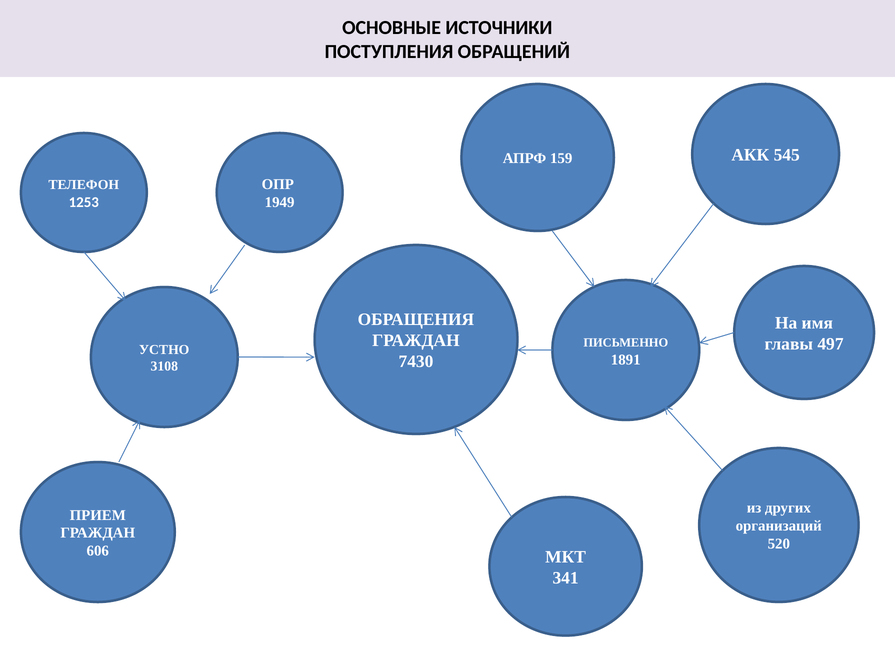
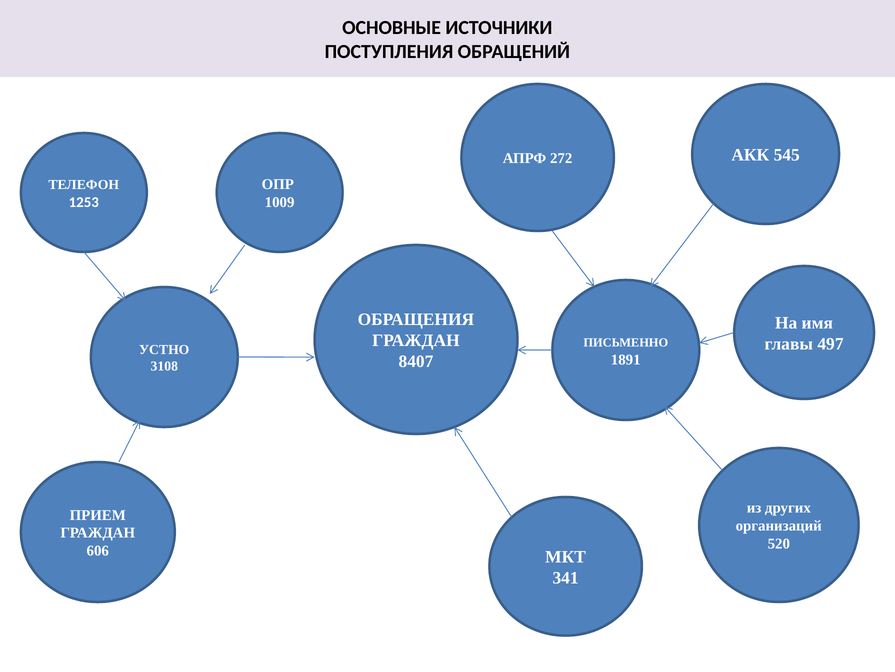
159: 159 -> 272
1949: 1949 -> 1009
7430: 7430 -> 8407
